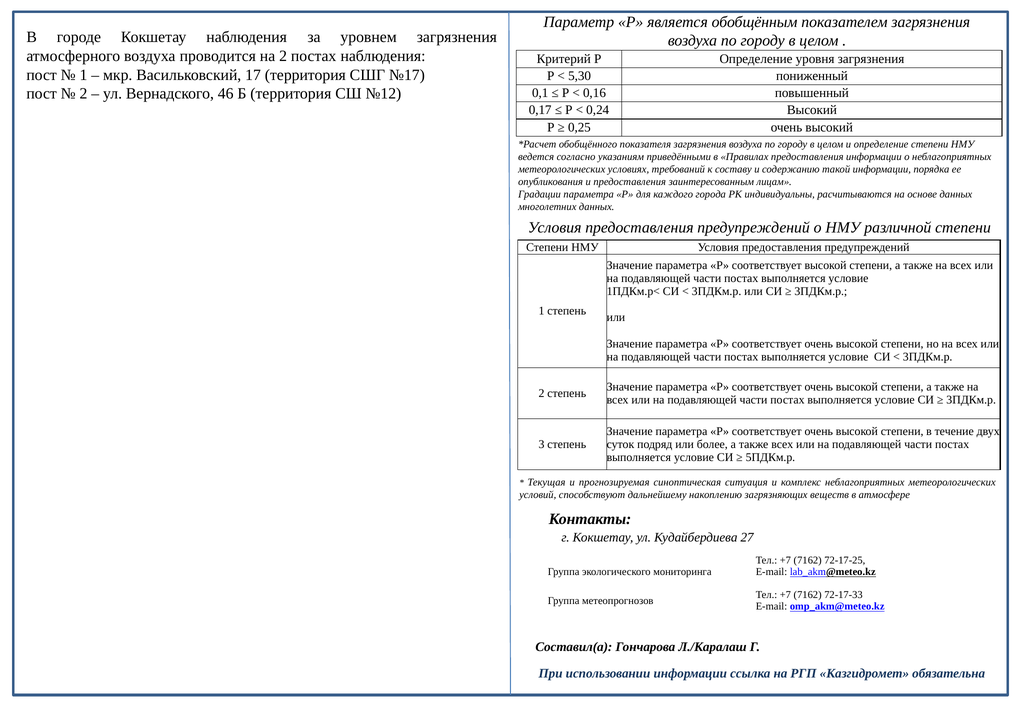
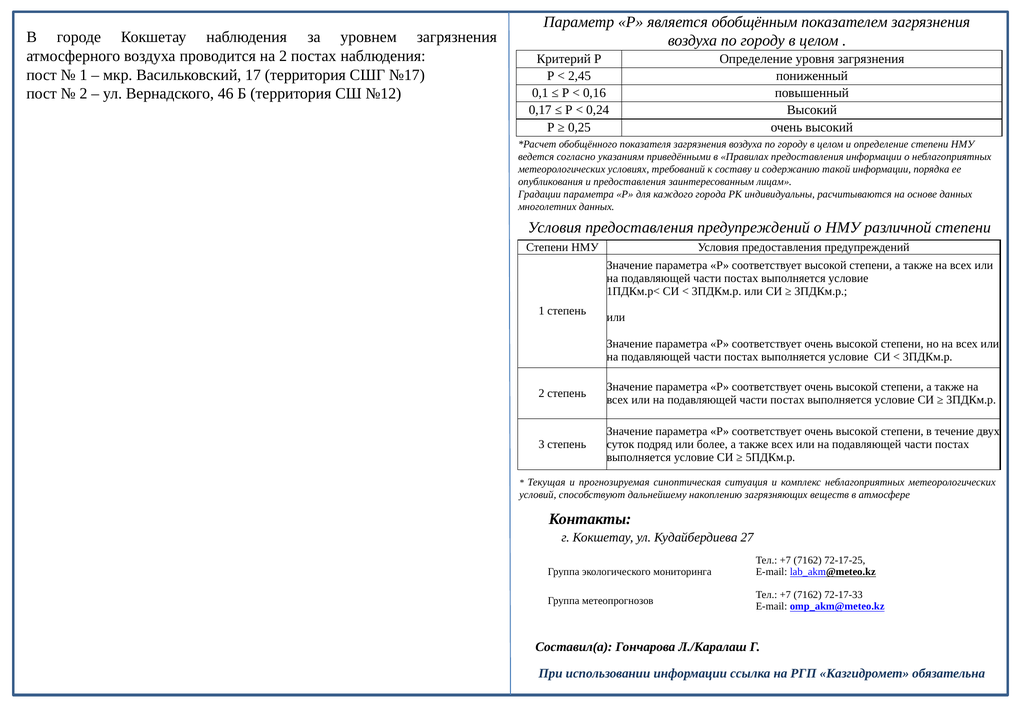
5,30: 5,30 -> 2,45
